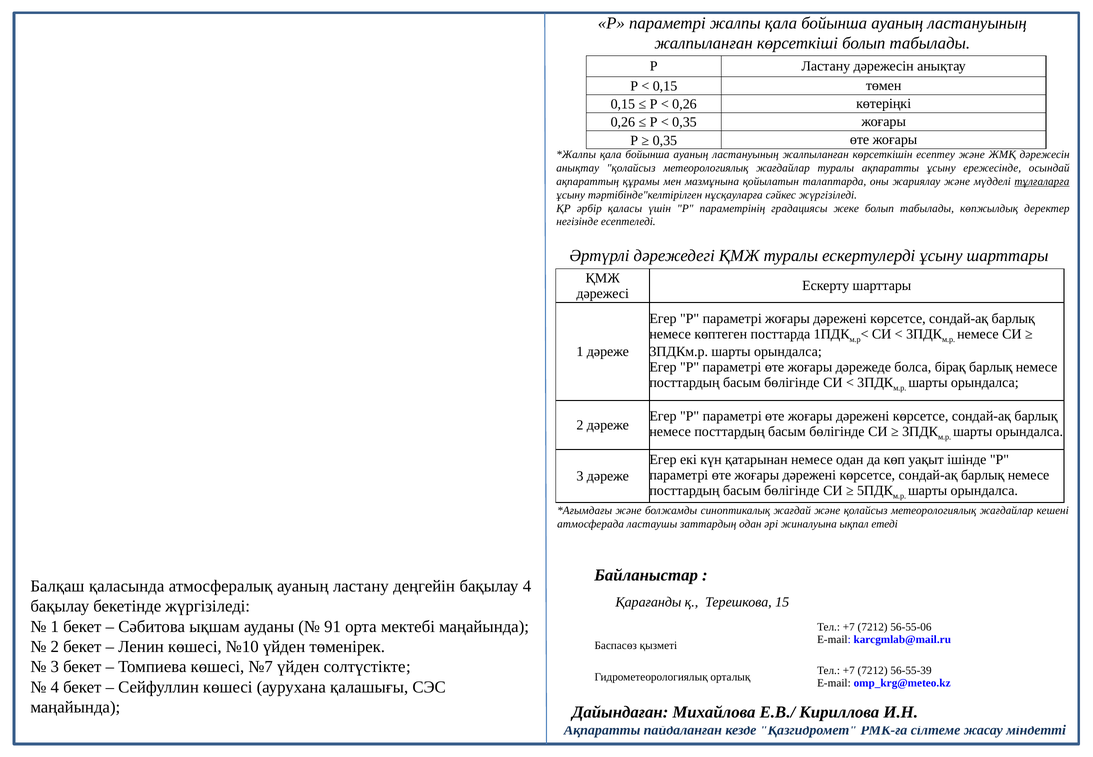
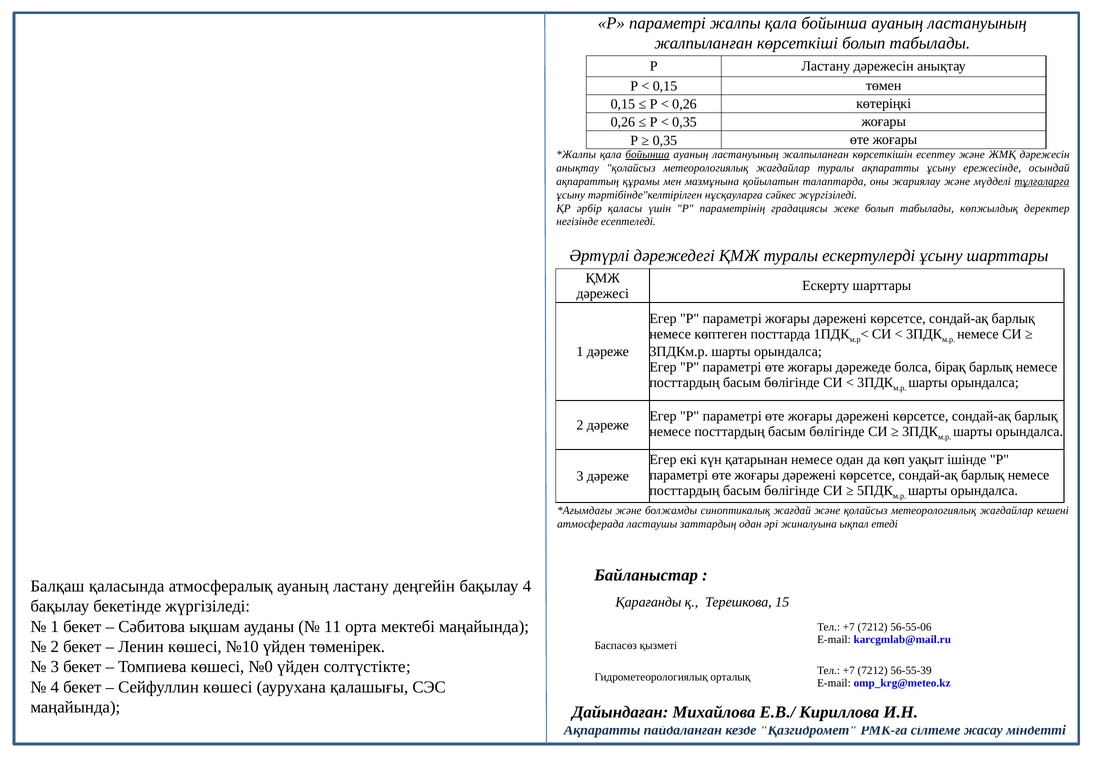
бойынша at (647, 155) underline: none -> present
91: 91 -> 11
№7: №7 -> №0
